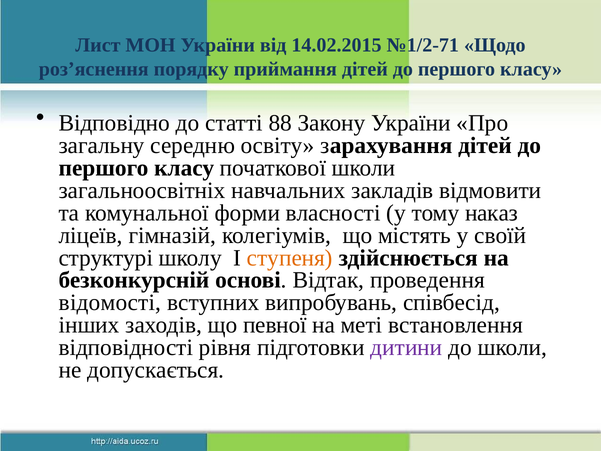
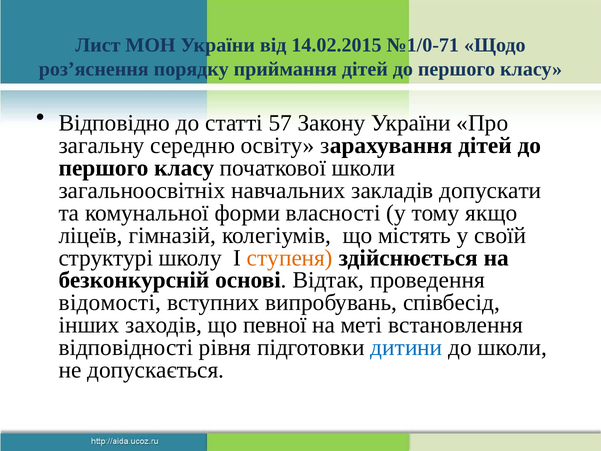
№1/2-71: №1/2-71 -> №1/0-71
88: 88 -> 57
відмовити: відмовити -> допускати
наказ: наказ -> якщо
дитини colour: purple -> blue
